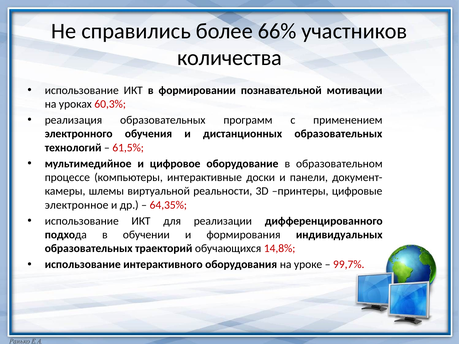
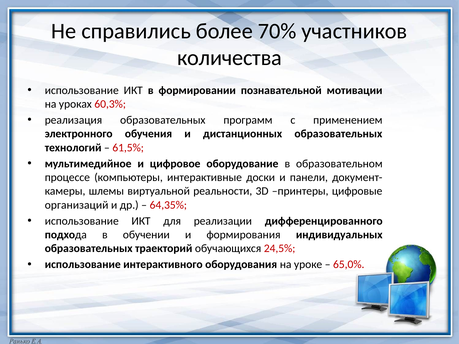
66%: 66% -> 70%
электронное: электронное -> организаций
14,8%: 14,8% -> 24,5%
99,7%: 99,7% -> 65,0%
